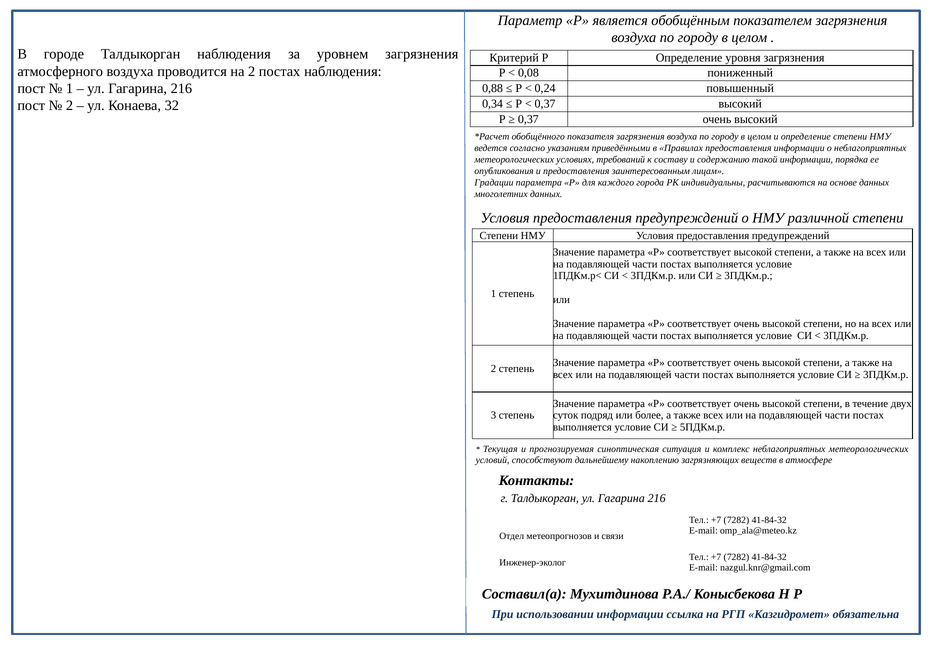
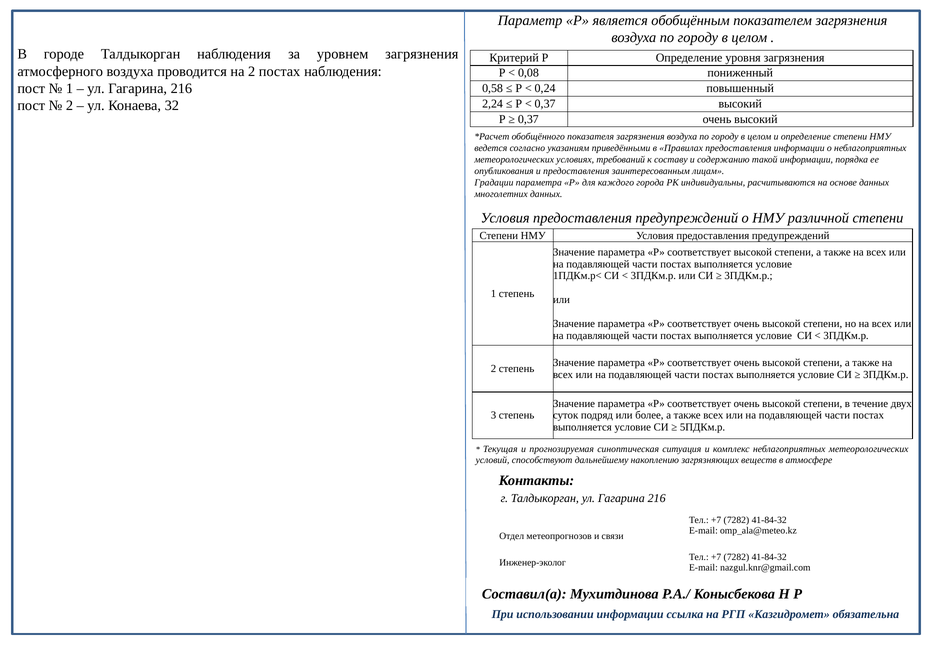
0,88: 0,88 -> 0,58
0,34: 0,34 -> 2,24
